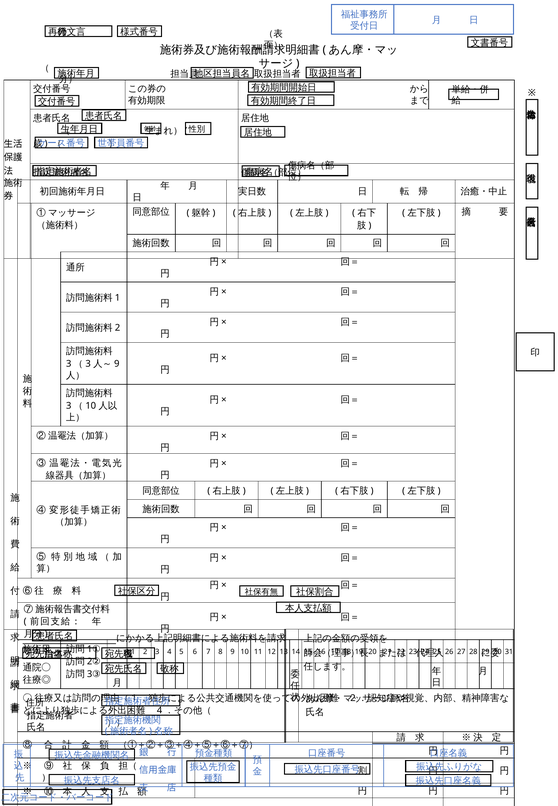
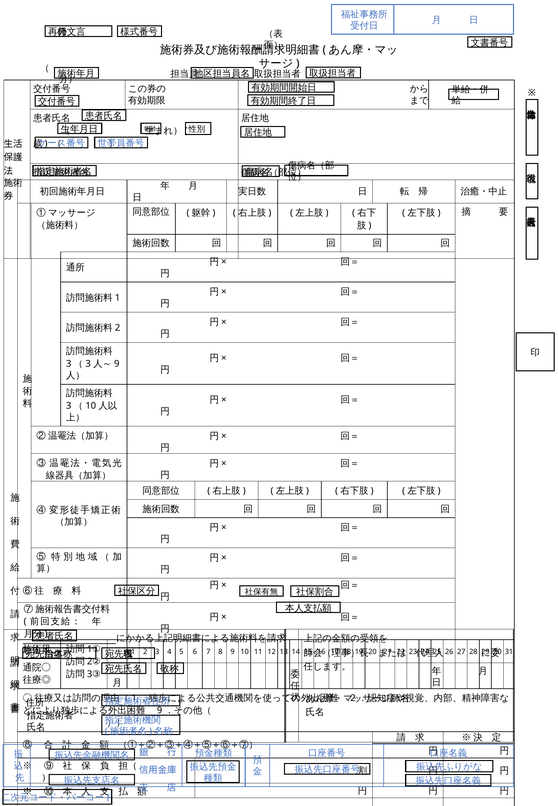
4 at (160, 711): 4 -> 9
